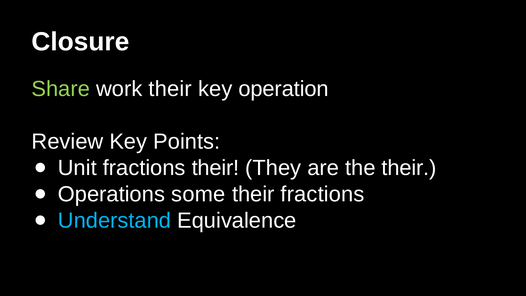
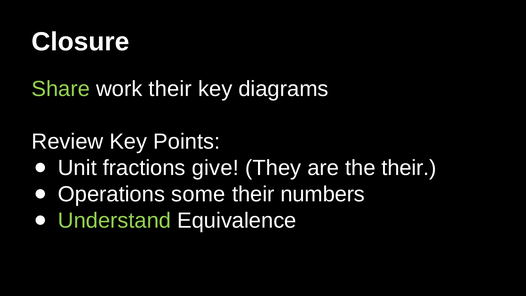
operation: operation -> diagrams
fractions their: their -> give
their fractions: fractions -> numbers
Understand colour: light blue -> light green
